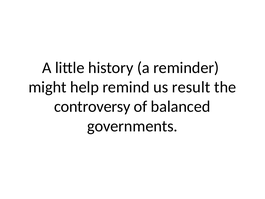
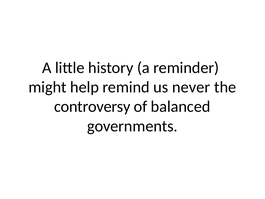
result: result -> never
